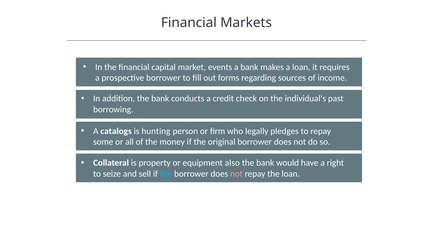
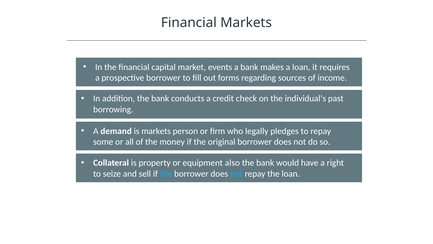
catalogs: catalogs -> demand
is hunting: hunting -> markets
not at (236, 173) colour: pink -> light blue
